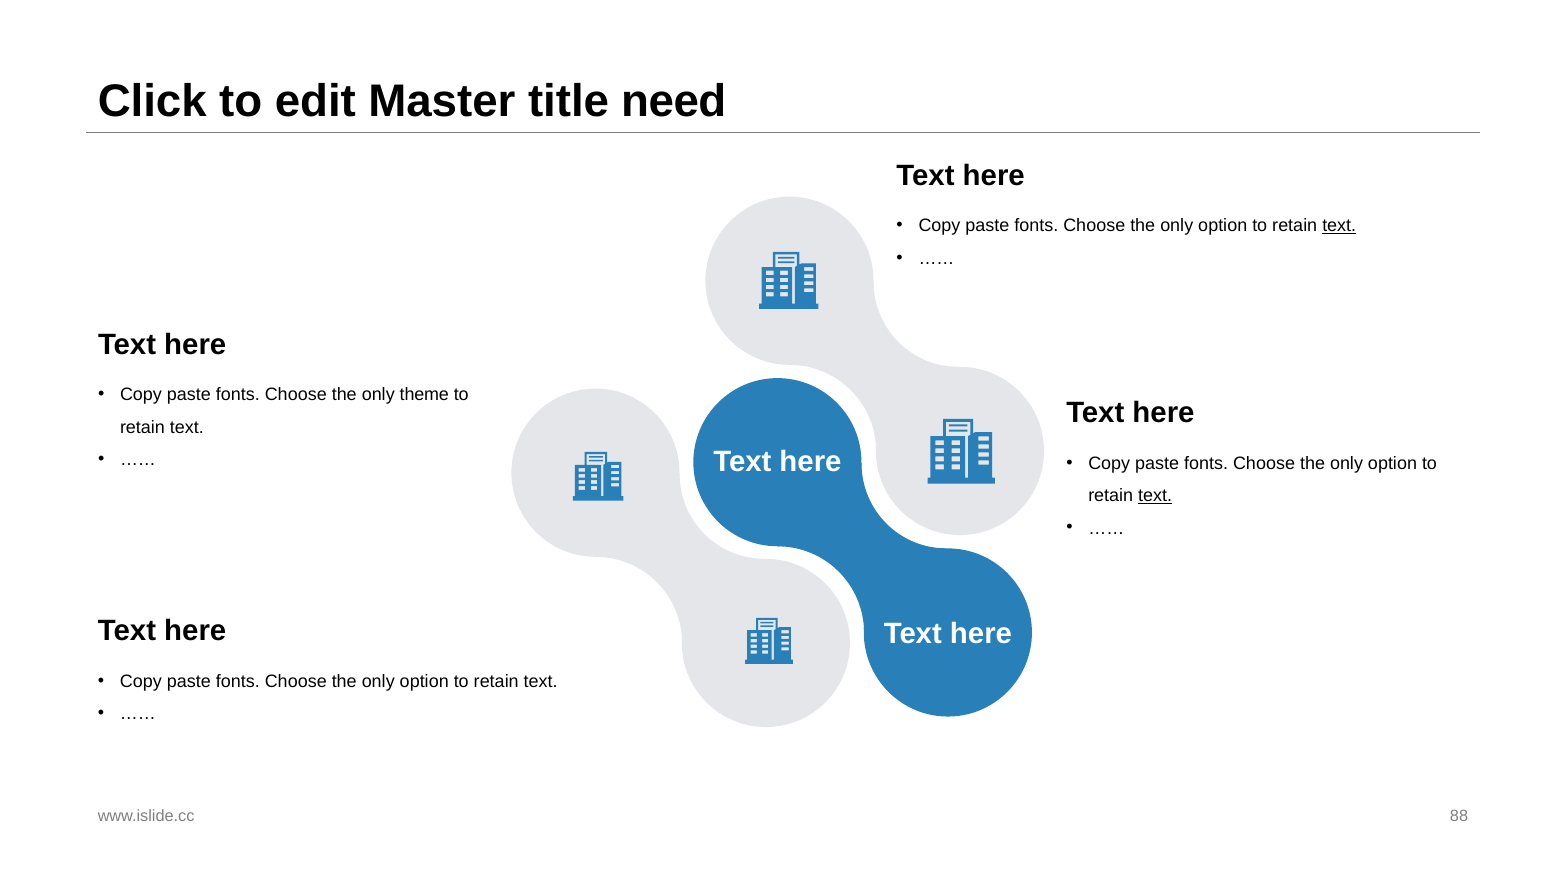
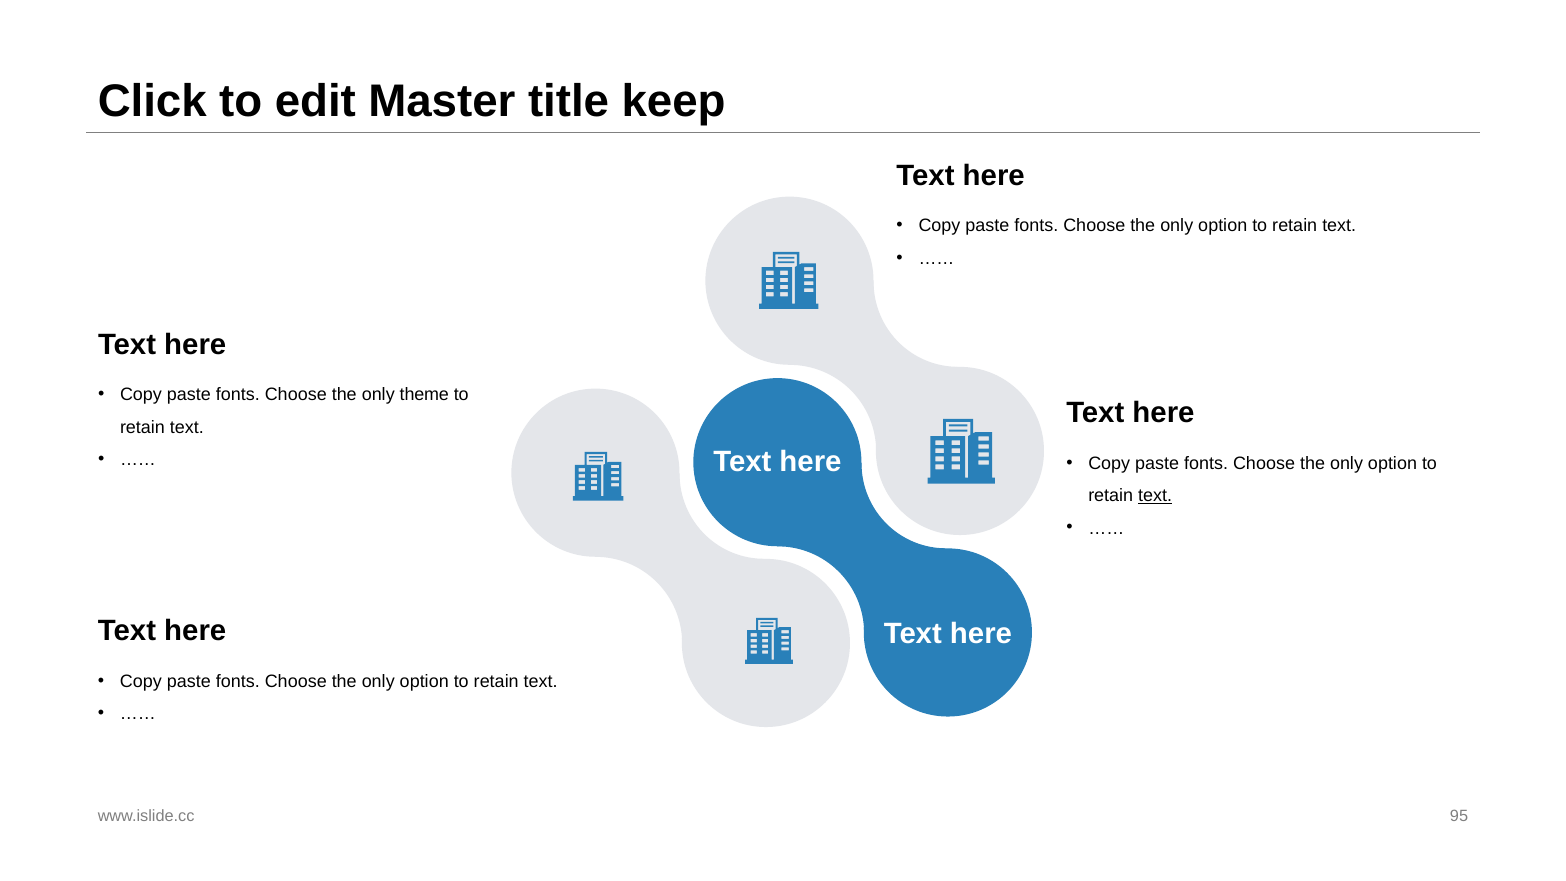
need: need -> keep
text at (1339, 226) underline: present -> none
88: 88 -> 95
